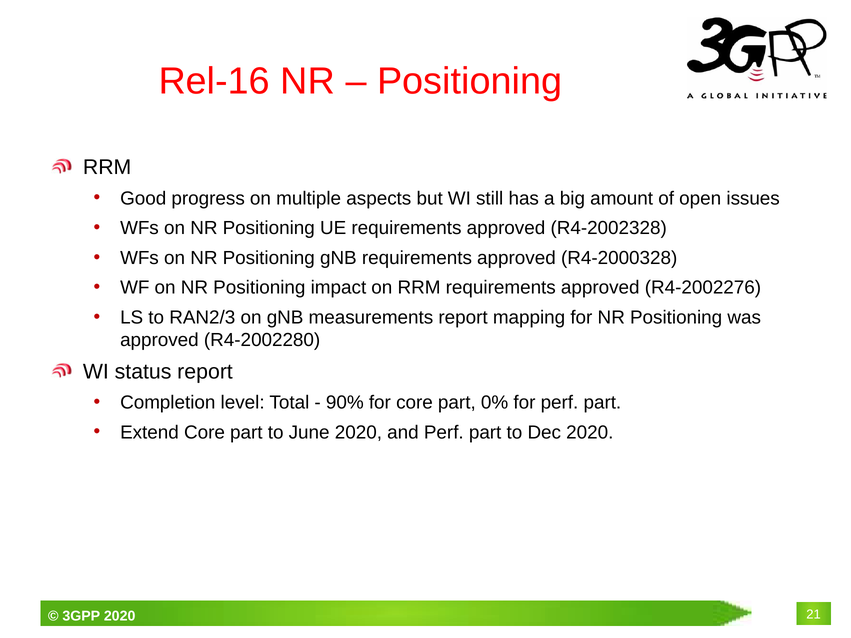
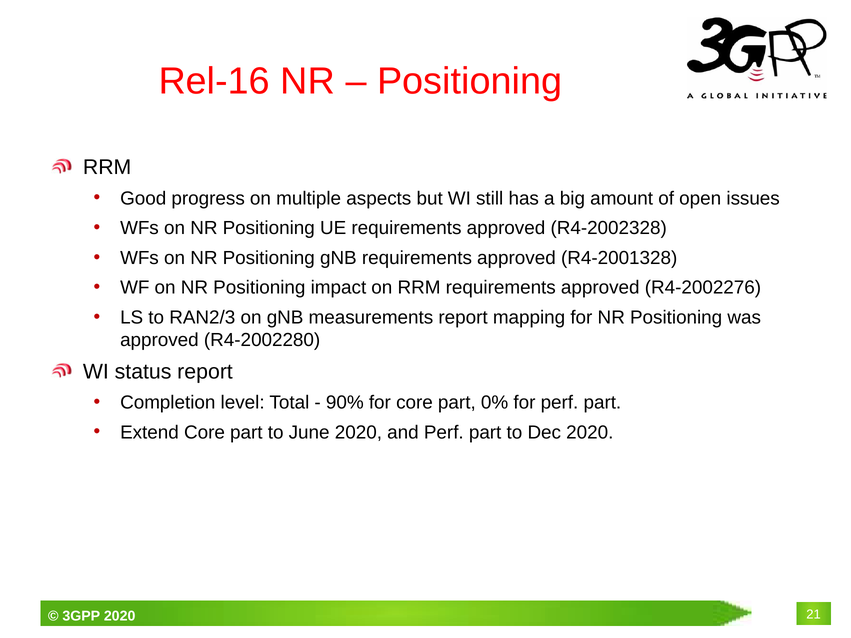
R4-2000328: R4-2000328 -> R4-2001328
